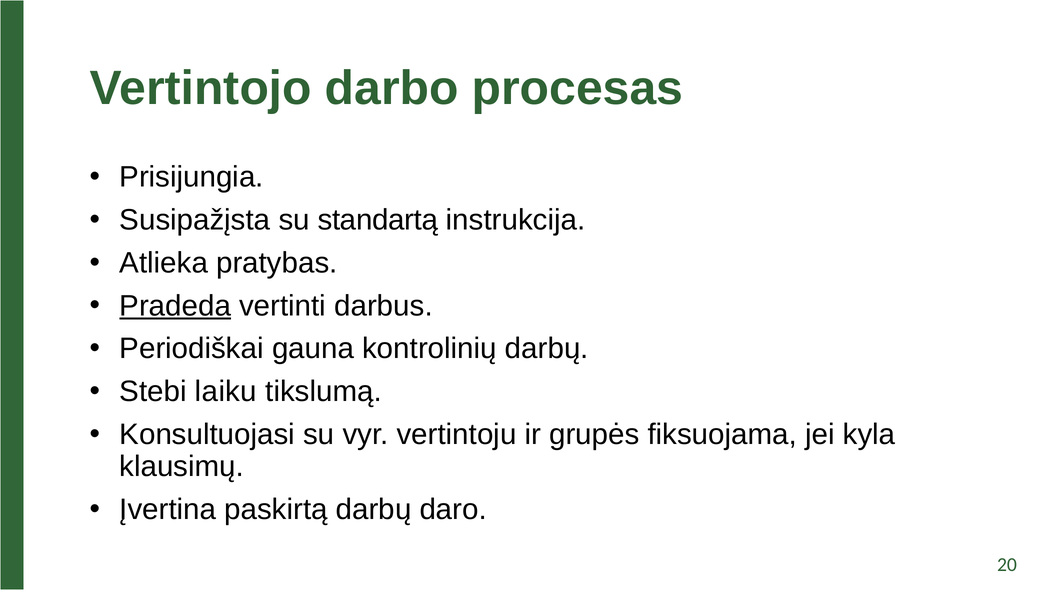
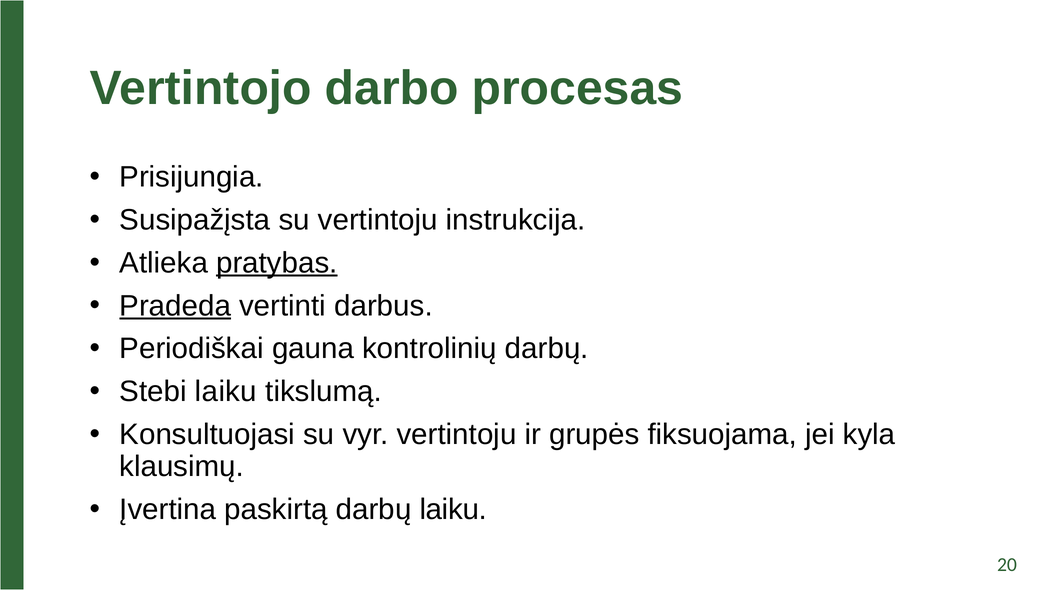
su standartą: standartą -> vertintoju
pratybas underline: none -> present
darbų daro: daro -> laiku
